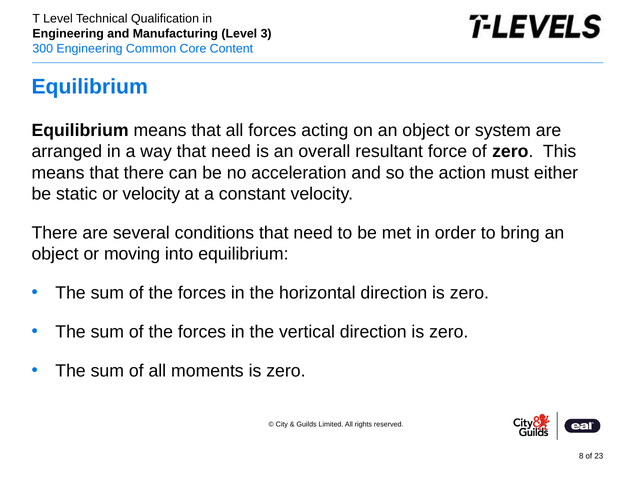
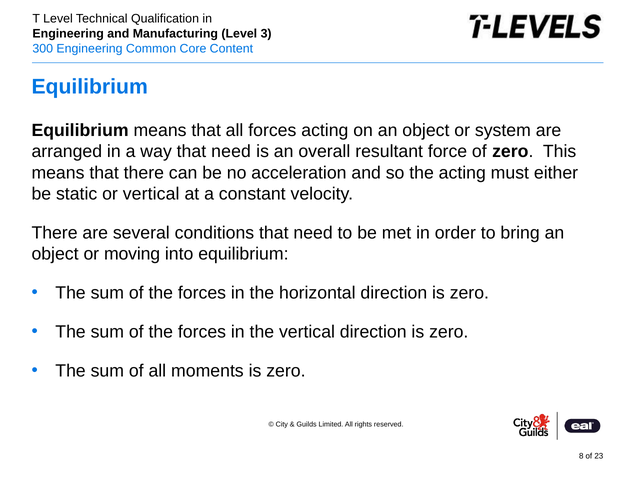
the action: action -> acting
or velocity: velocity -> vertical
